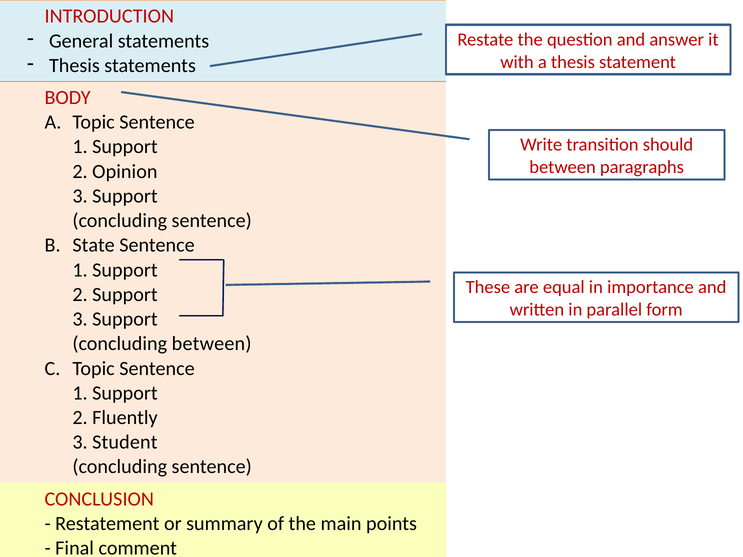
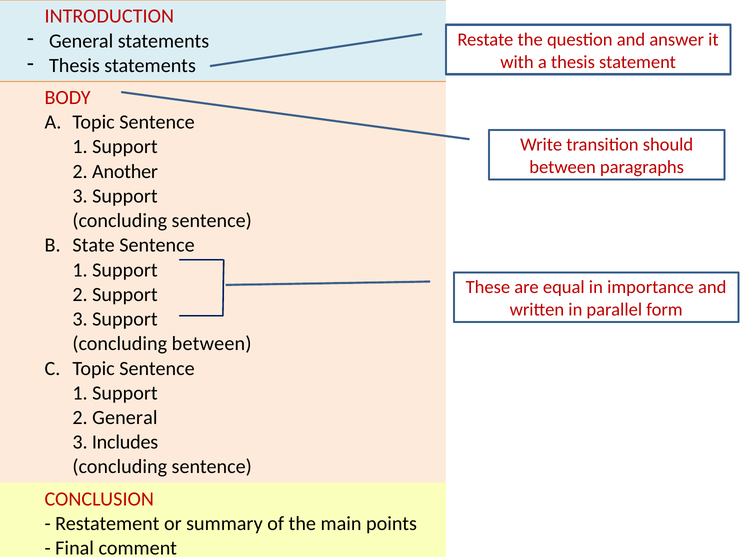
Opinion: Opinion -> Another
2 Fluently: Fluently -> General
Student: Student -> Includes
